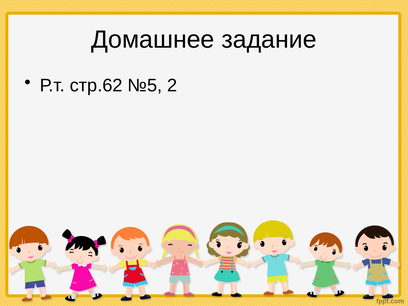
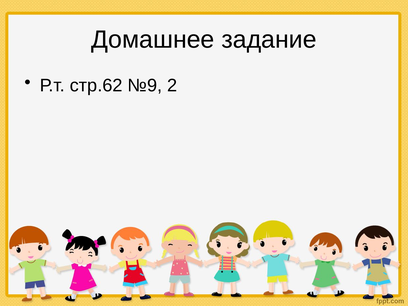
№5: №5 -> №9
